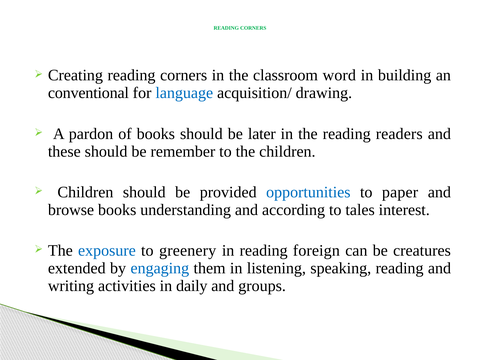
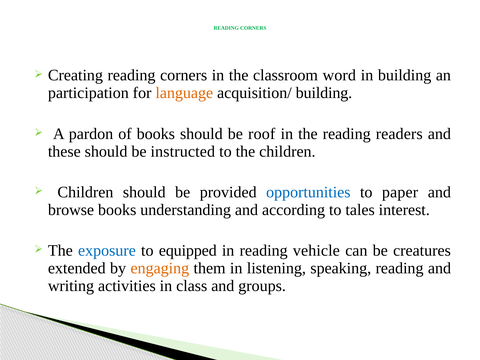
conventional: conventional -> participation
language colour: blue -> orange
acquisition/ drawing: drawing -> building
later: later -> roof
remember: remember -> instructed
greenery: greenery -> equipped
foreign: foreign -> vehicle
engaging colour: blue -> orange
daily: daily -> class
